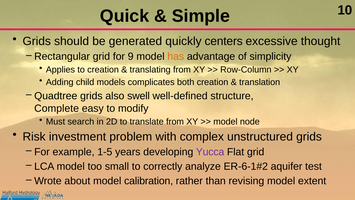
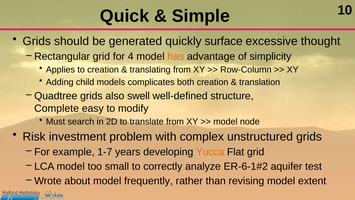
centers: centers -> surface
9: 9 -> 4
1-5: 1-5 -> 1-7
Yucca colour: purple -> orange
calibration: calibration -> frequently
